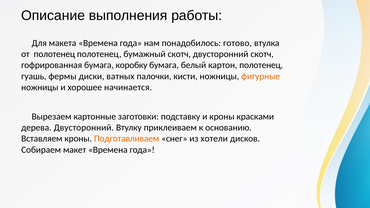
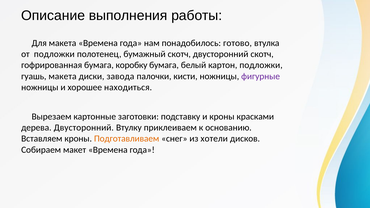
от полотенец: полотенец -> подложки
картон полотенец: полотенец -> подложки
гуашь фермы: фермы -> макета
ватных: ватных -> завода
фигурные colour: orange -> purple
начинается: начинается -> находиться
